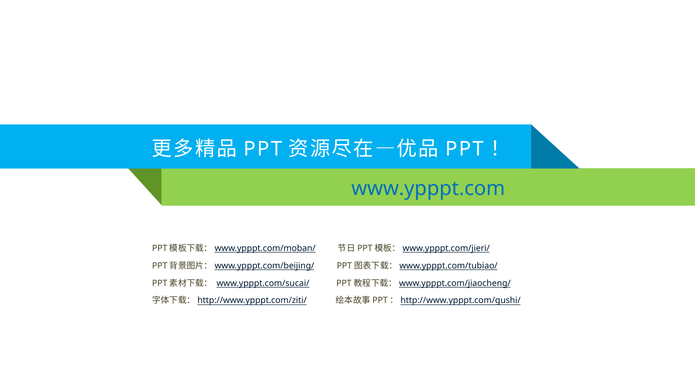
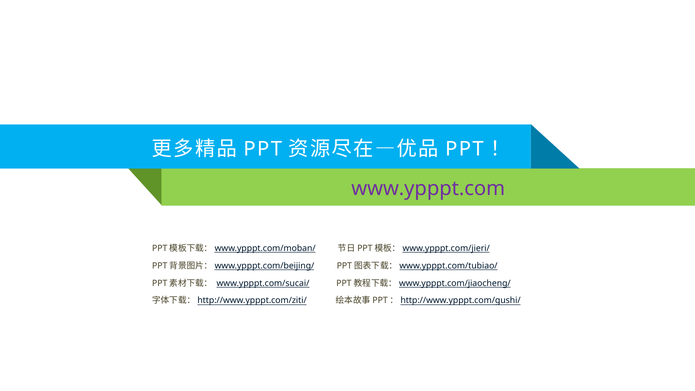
www.ypppt.com colour: blue -> purple
